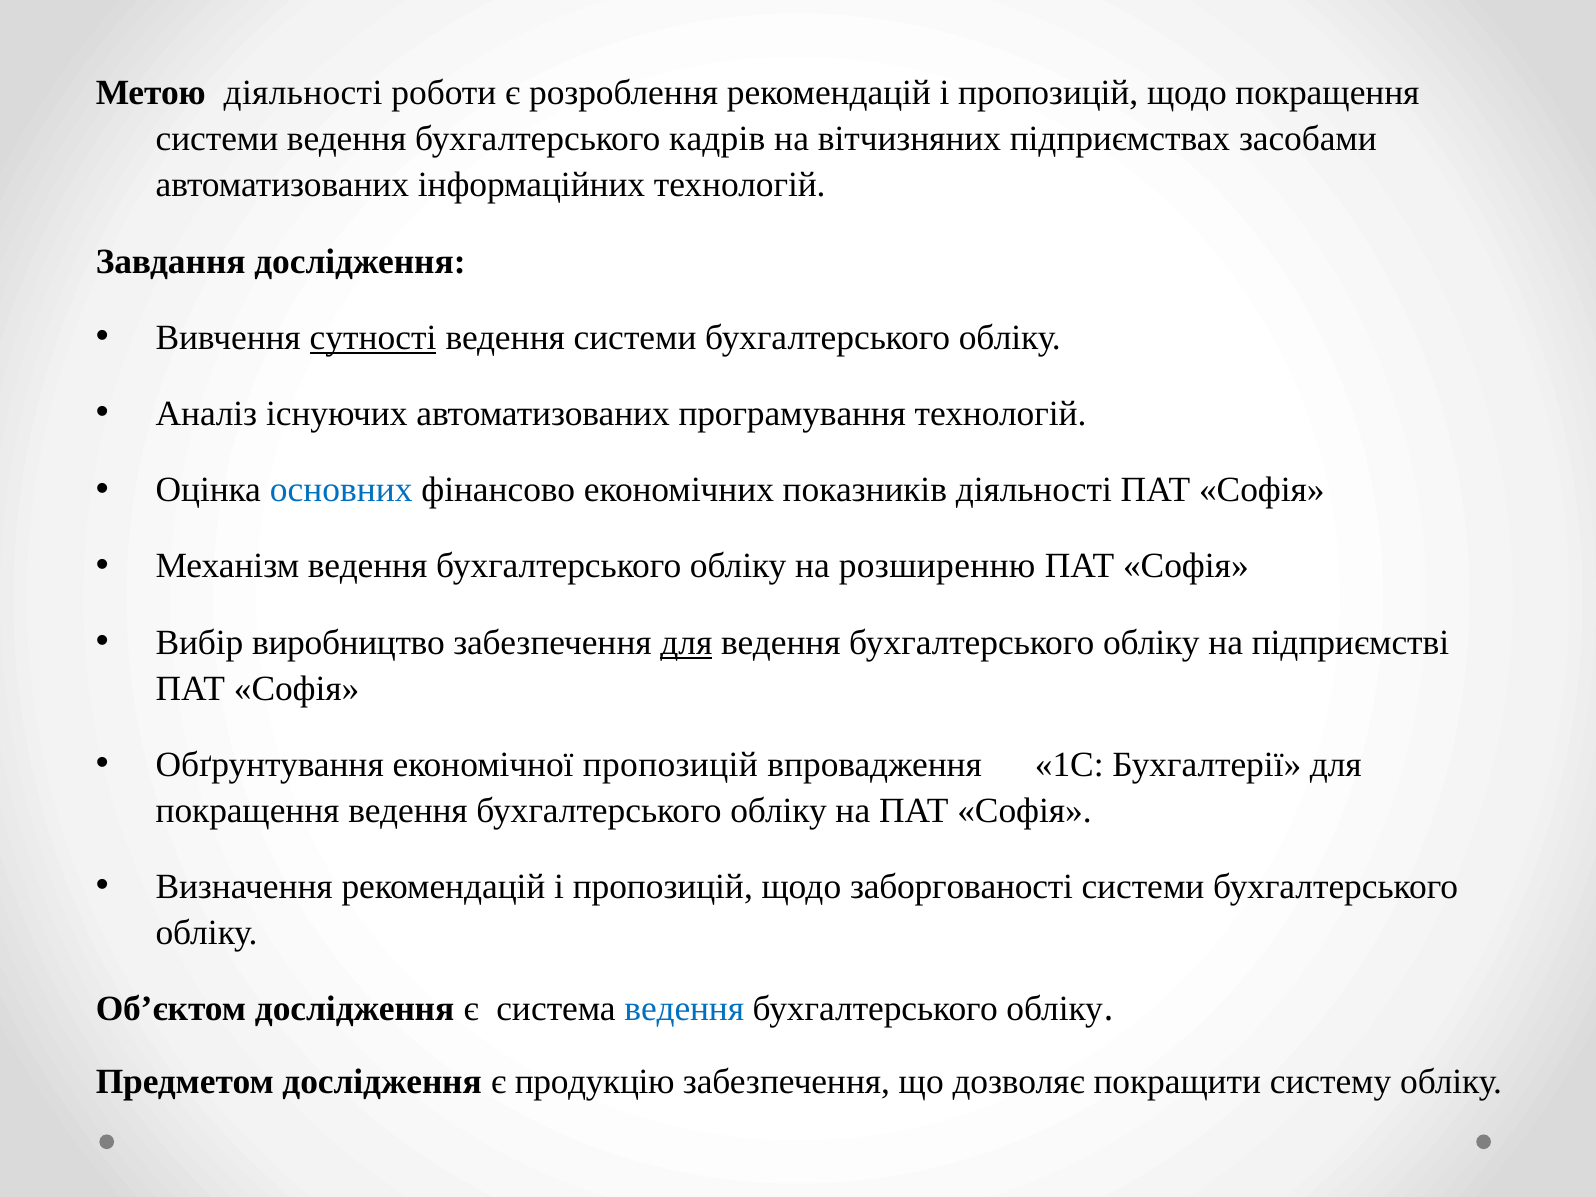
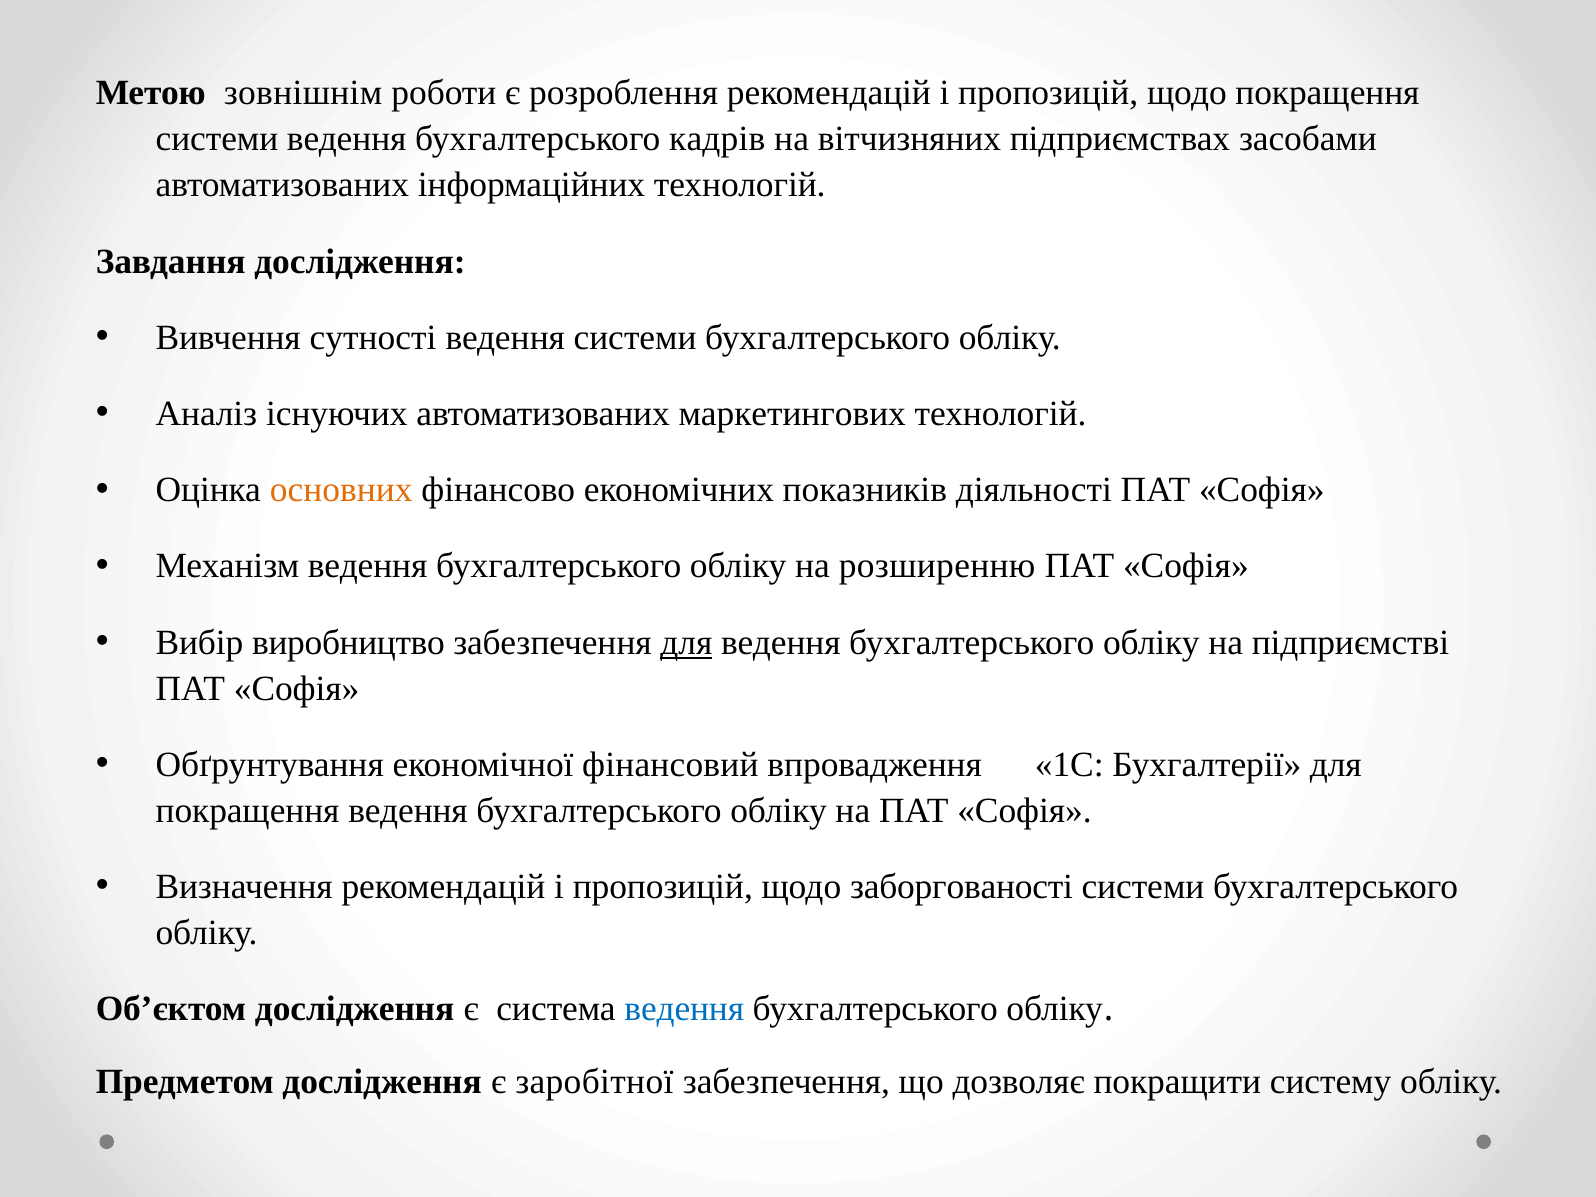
Метою діяльності: діяльності -> зовнішнім
сутності underline: present -> none
програмування: програмування -> маркетингових
основних colour: blue -> orange
економічної пропозицій: пропозицій -> фінансовий
продукцію: продукцію -> заробітної
